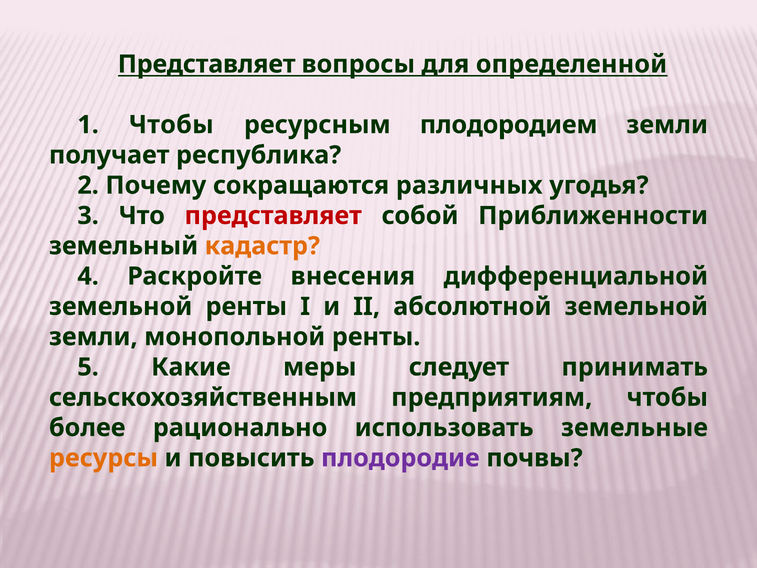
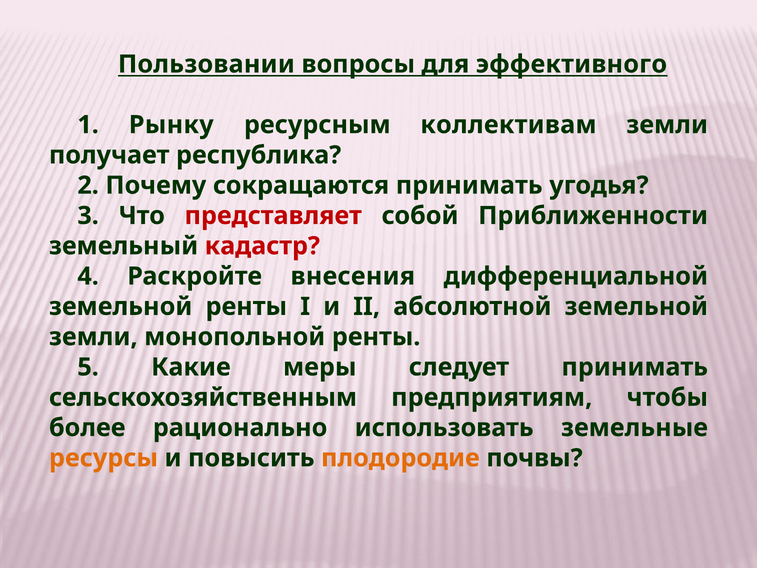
Представляет at (207, 64): Представляет -> Пользовании
определенной: определенной -> эффективного
1 Чтобы: Чтобы -> Рынку
плодородием: плодородием -> коллективам
сокращаются различных: различных -> принимать
кадастр colour: orange -> red
плодородие colour: purple -> orange
